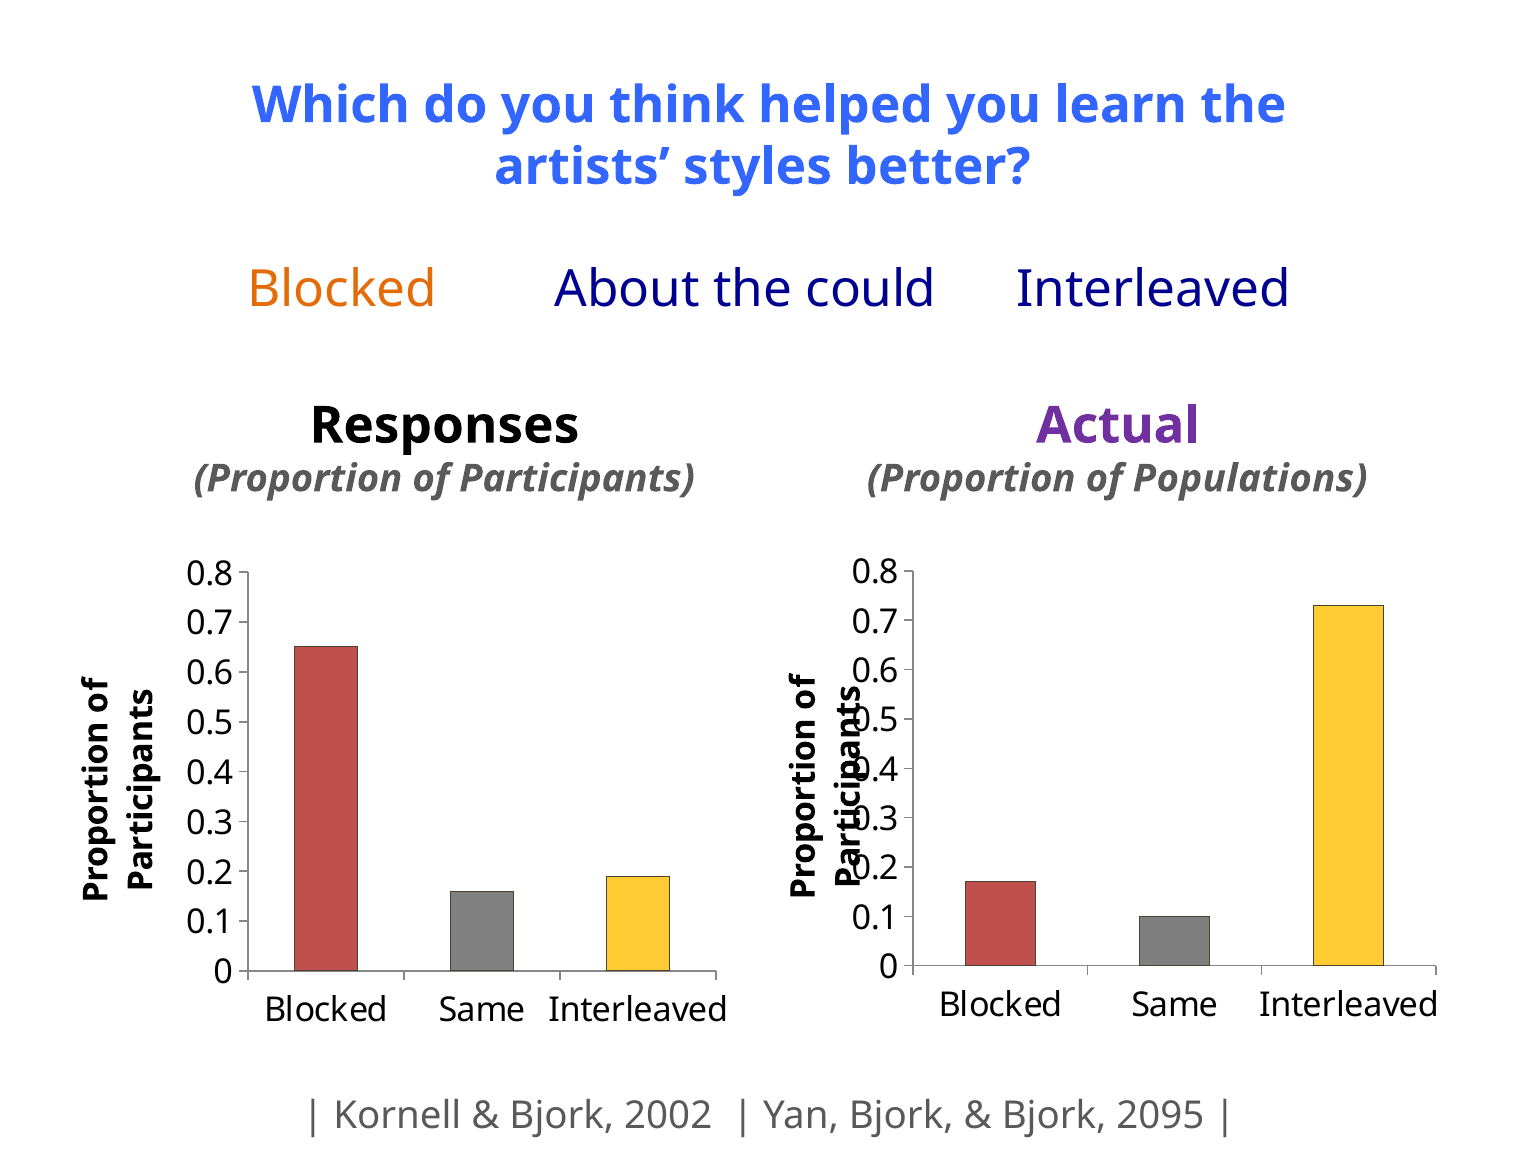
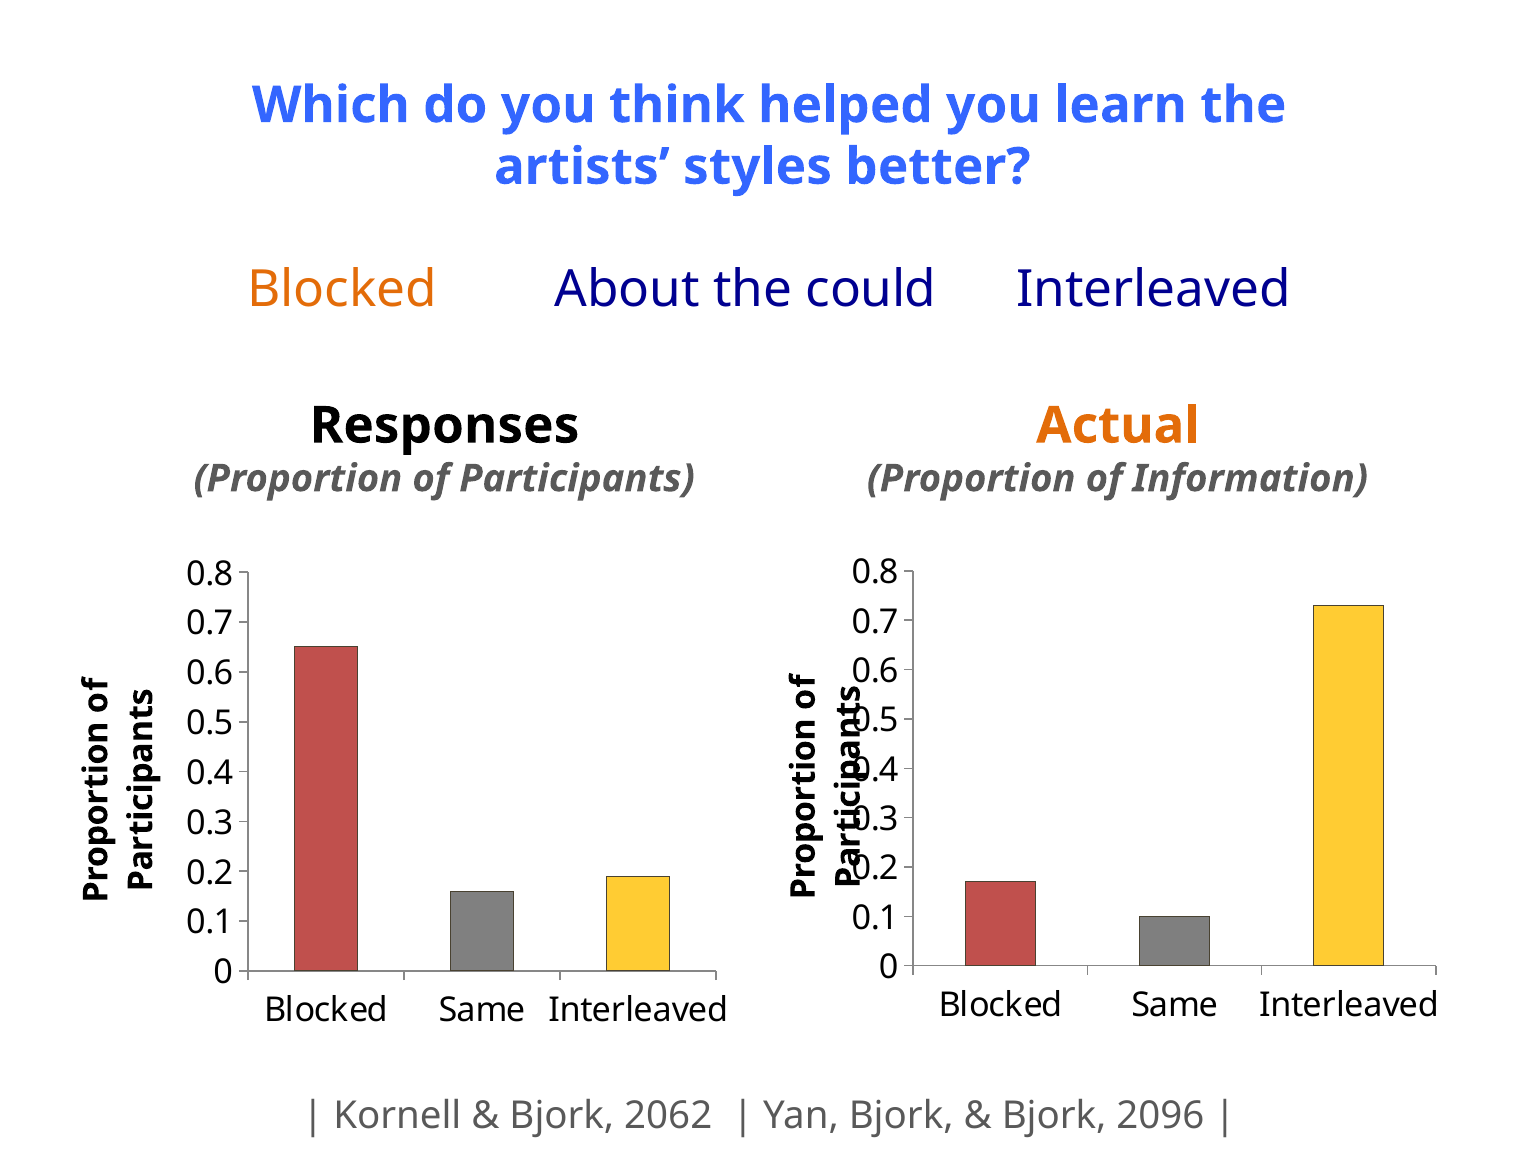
Actual colour: purple -> orange
Populations: Populations -> Information
2002: 2002 -> 2062
2095: 2095 -> 2096
